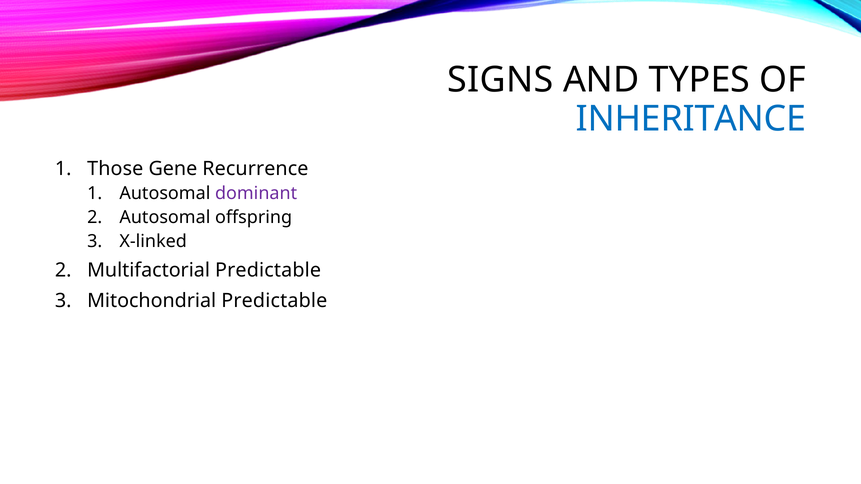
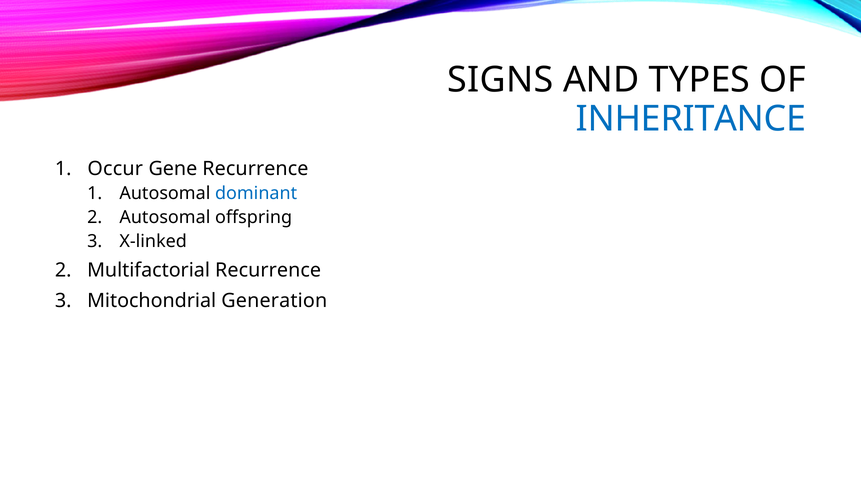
Those: Those -> Occur
dominant colour: purple -> blue
Multifactorial Predictable: Predictable -> Recurrence
Mitochondrial Predictable: Predictable -> Generation
